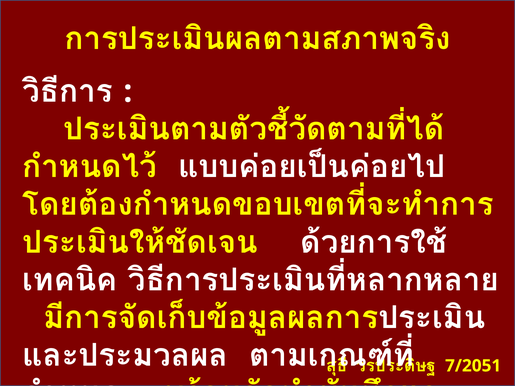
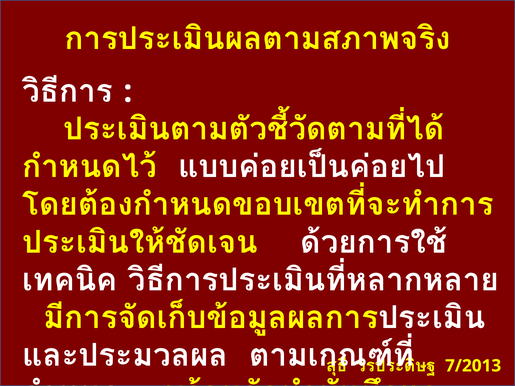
7/2051: 7/2051 -> 7/2013
